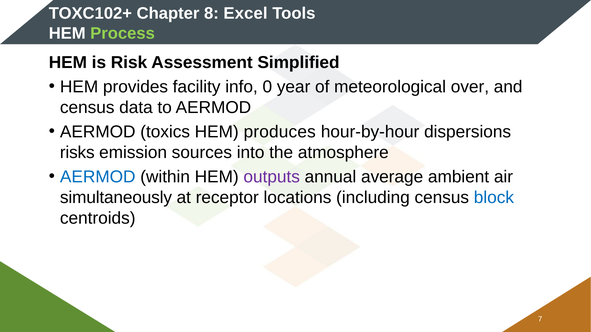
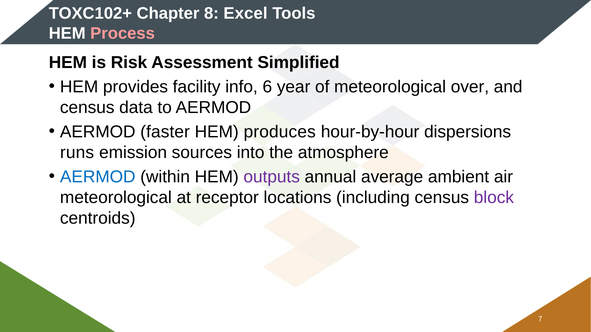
Process colour: light green -> pink
0: 0 -> 6
toxics: toxics -> faster
risks: risks -> runs
simultaneously at (116, 198): simultaneously -> meteorological
block colour: blue -> purple
